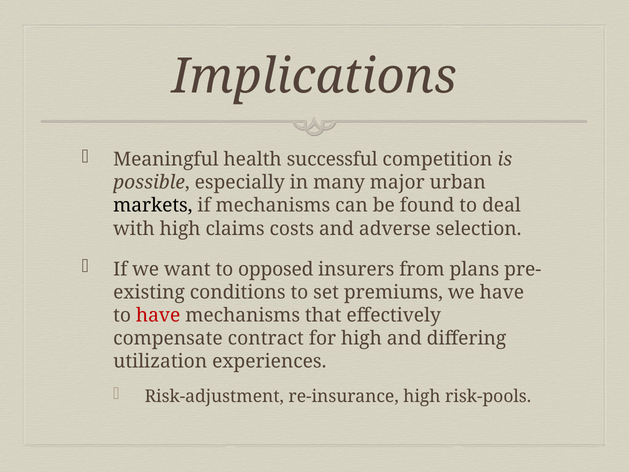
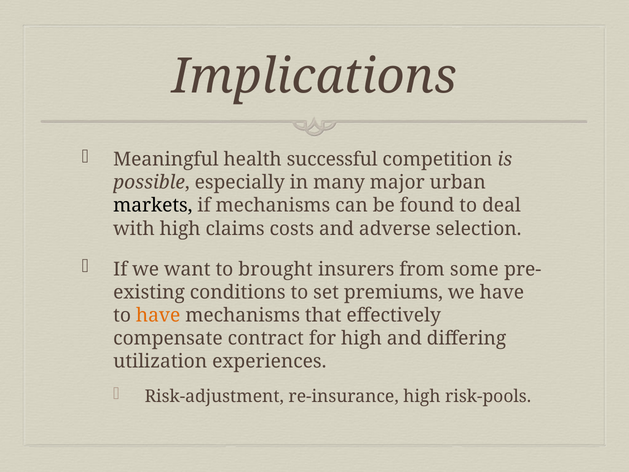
opposed: opposed -> brought
plans: plans -> some
have at (158, 315) colour: red -> orange
